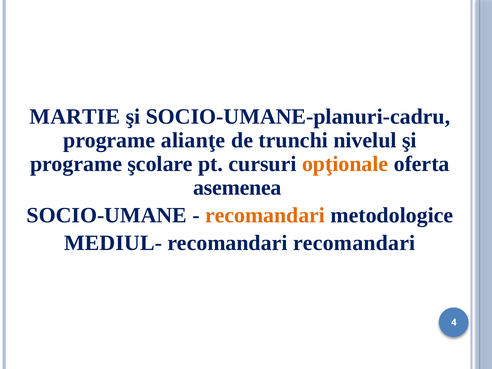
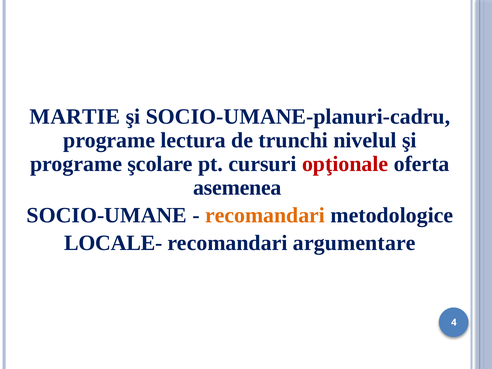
alianţe: alianţe -> lectura
opţionale colour: orange -> red
MEDIUL-: MEDIUL- -> LOCALE-
recomandari recomandari: recomandari -> argumentare
